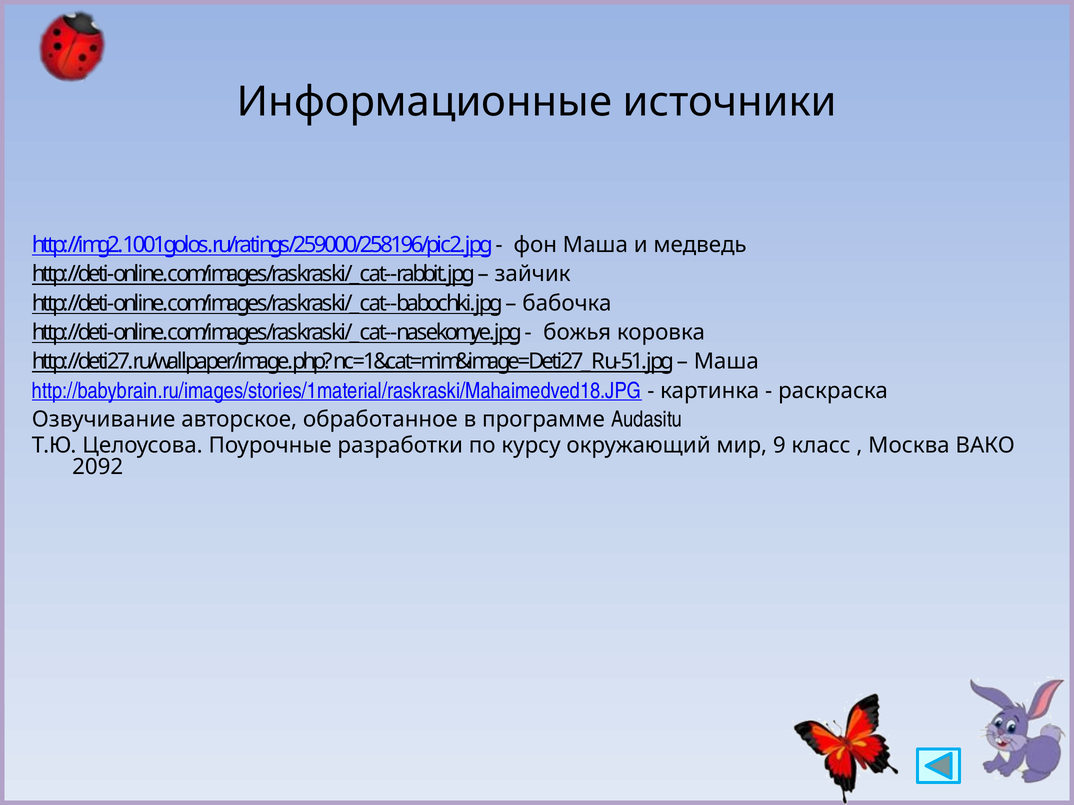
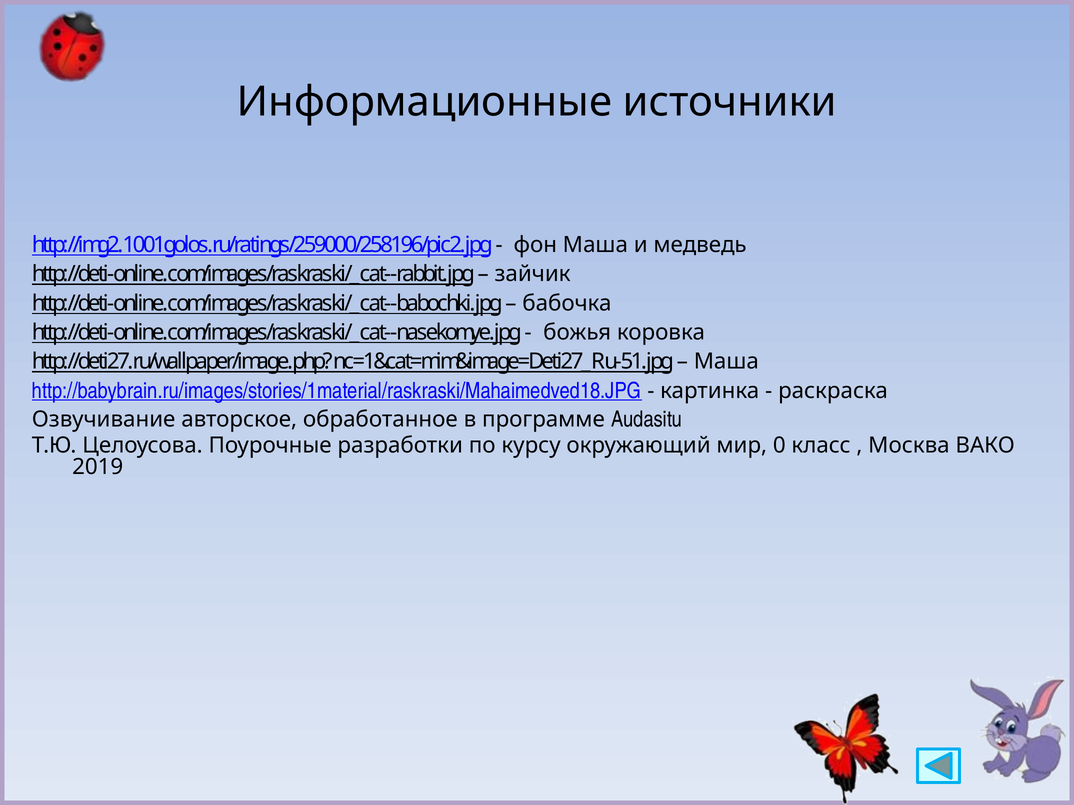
9: 9 -> 0
2092: 2092 -> 2019
